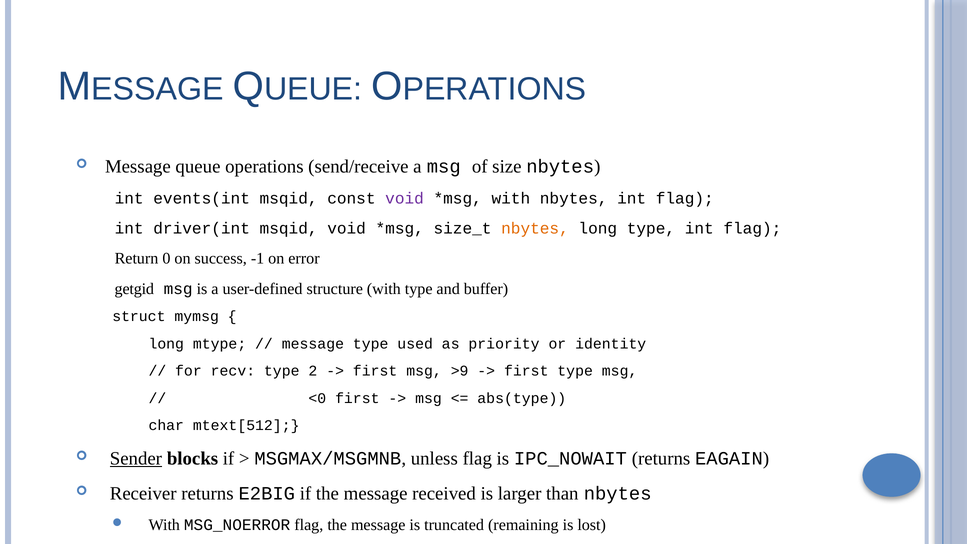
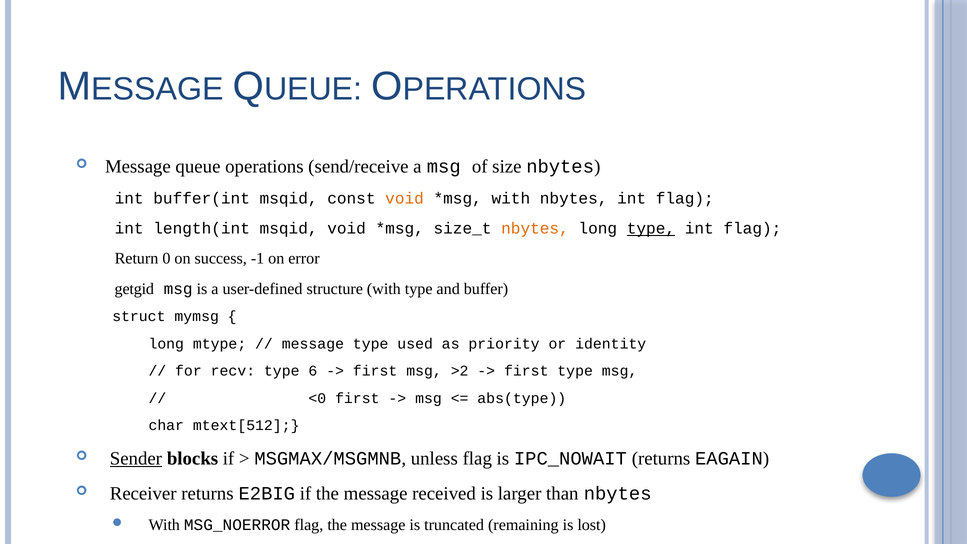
events(int: events(int -> buffer(int
void at (405, 198) colour: purple -> orange
driver(int: driver(int -> length(int
type at (651, 228) underline: none -> present
2: 2 -> 6
>9: >9 -> >2
